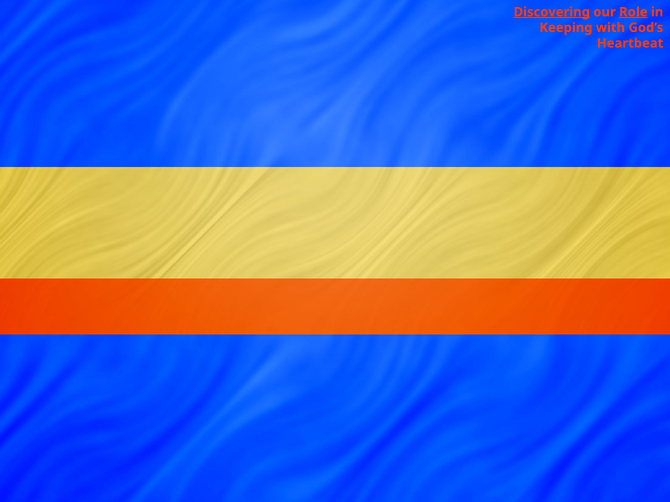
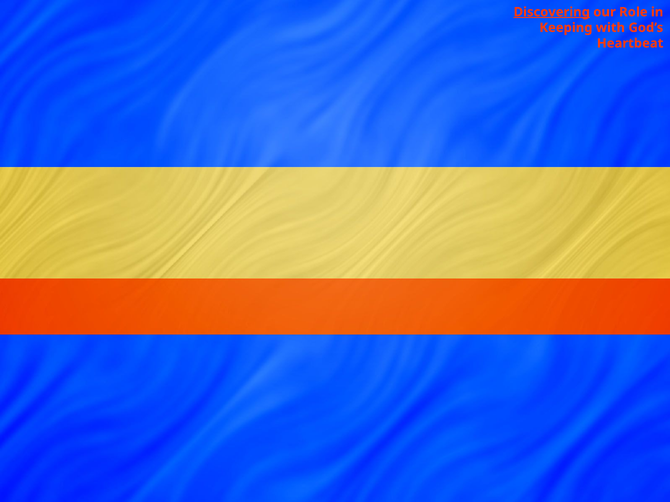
Role underline: present -> none
